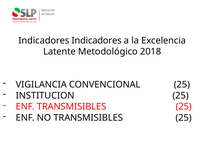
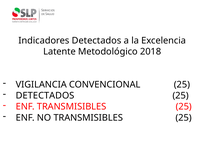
Indicadores Indicadores: Indicadores -> Detectados
INSTITUCION at (45, 96): INSTITUCION -> DETECTADOS
